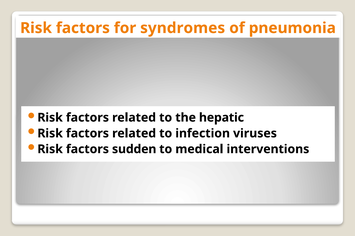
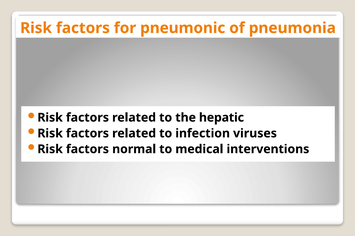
syndromes: syndromes -> pneumonic
sudden: sudden -> normal
